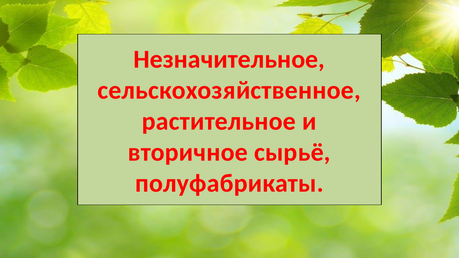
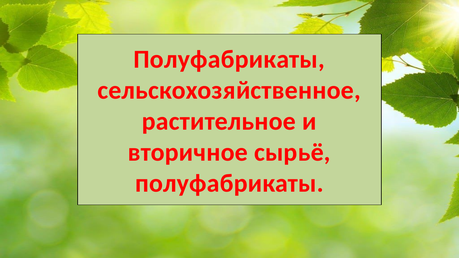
Незначительное at (229, 59): Незначительное -> Полуфабрикаты
